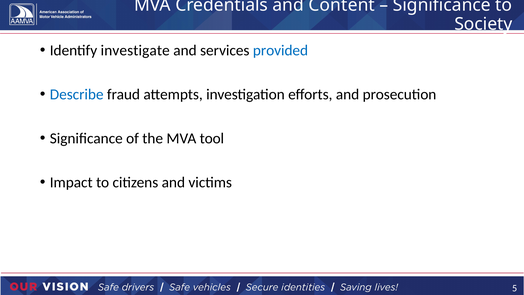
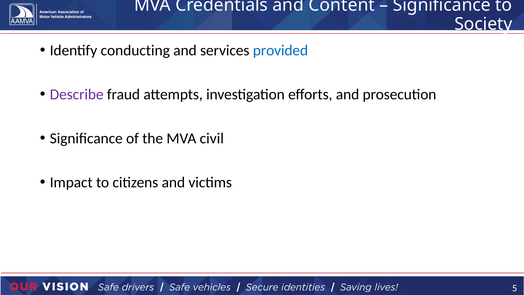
investigate: investigate -> conducting
Describe colour: blue -> purple
tool: tool -> civil
